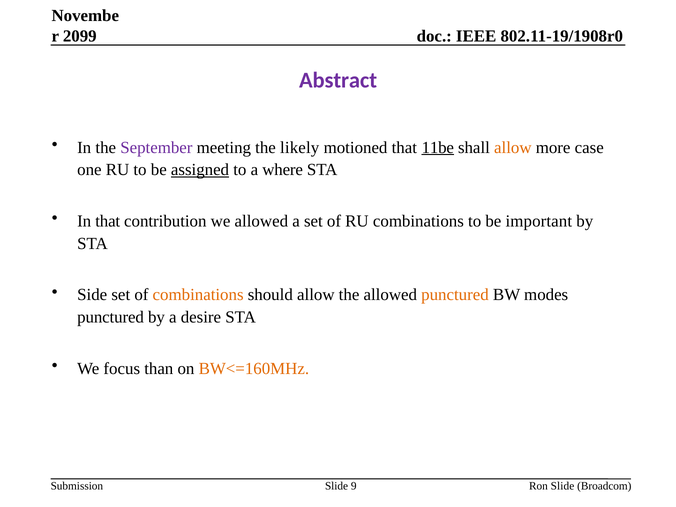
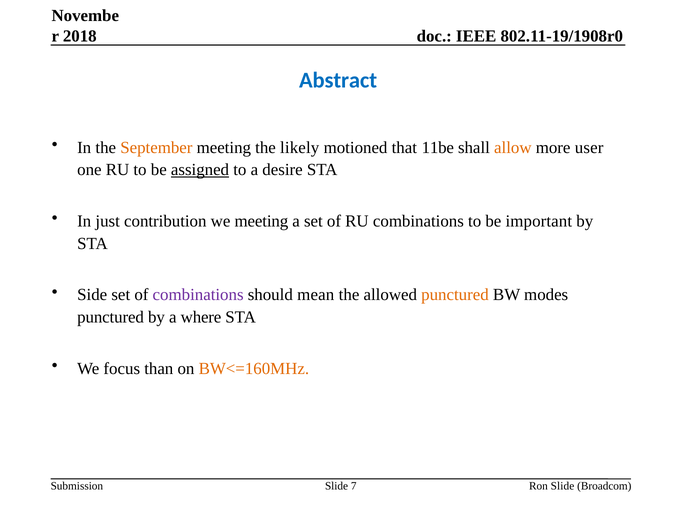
2099: 2099 -> 2018
Abstract colour: purple -> blue
September colour: purple -> orange
11be underline: present -> none
case: case -> user
where: where -> desire
In that: that -> just
we allowed: allowed -> meeting
combinations at (198, 295) colour: orange -> purple
should allow: allow -> mean
desire: desire -> where
9: 9 -> 7
